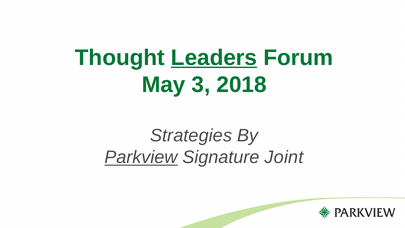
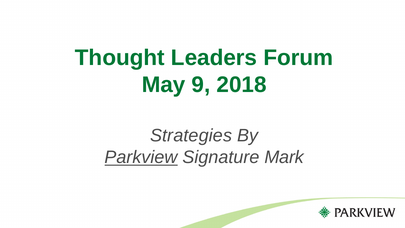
Leaders underline: present -> none
3: 3 -> 9
Joint: Joint -> Mark
